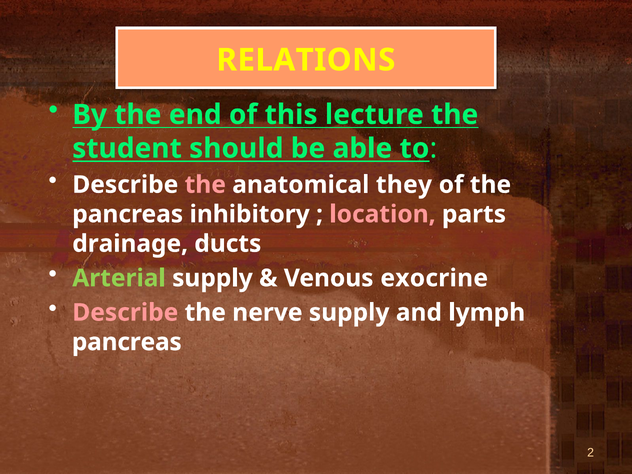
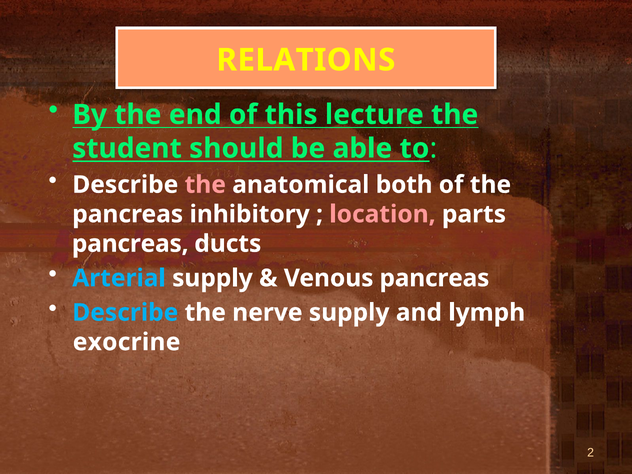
they: they -> both
drainage at (130, 244): drainage -> pancreas
Arterial colour: light green -> light blue
Venous exocrine: exocrine -> pancreas
Describe at (125, 313) colour: pink -> light blue
pancreas at (127, 342): pancreas -> exocrine
